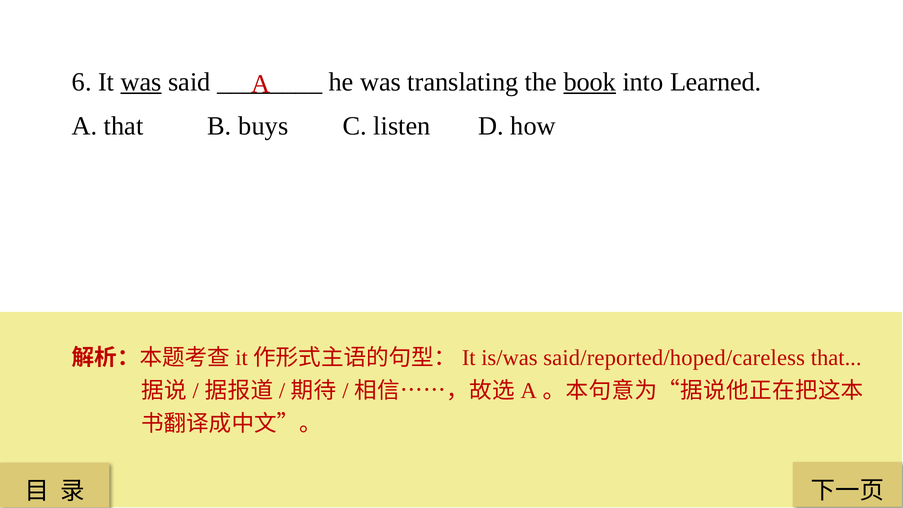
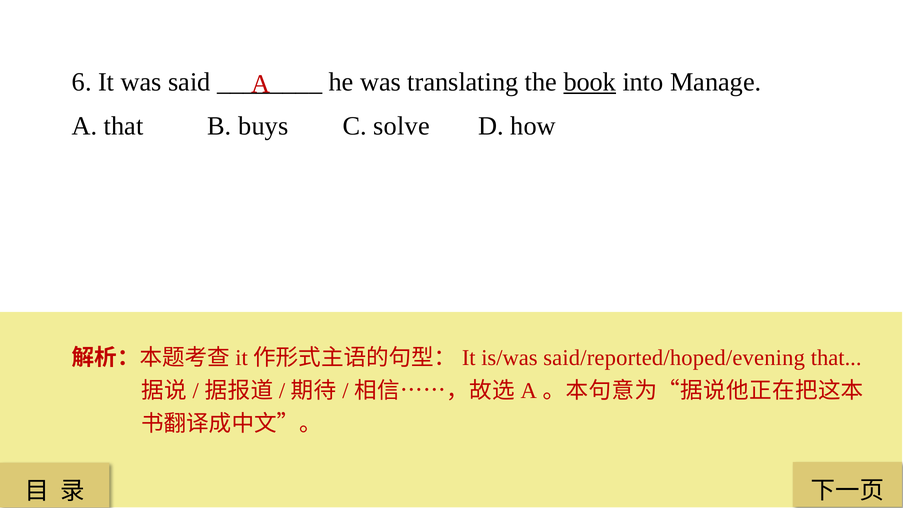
was at (141, 82) underline: present -> none
Learned: Learned -> Manage
listen: listen -> solve
said/reported/hoped/careless: said/reported/hoped/careless -> said/reported/hoped/evening
